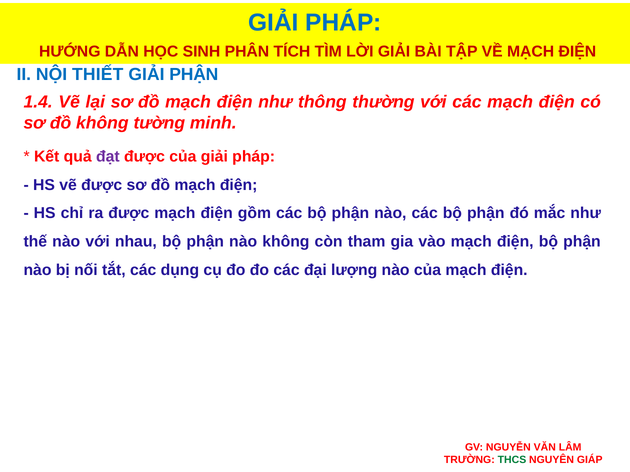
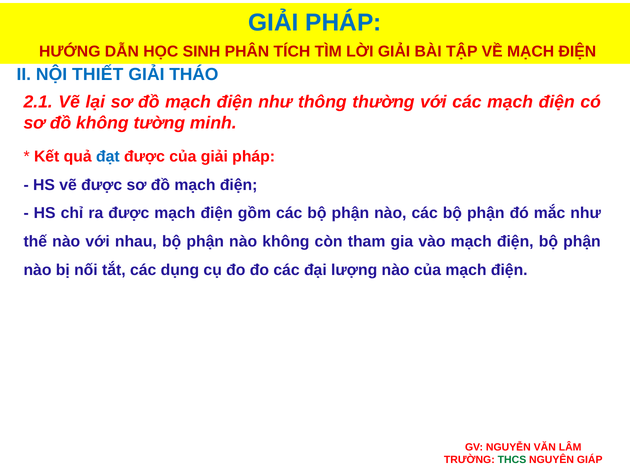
GIẢI PHẬN: PHẬN -> THÁO
1.4: 1.4 -> 2.1
đạt colour: purple -> blue
